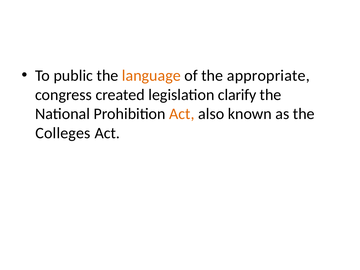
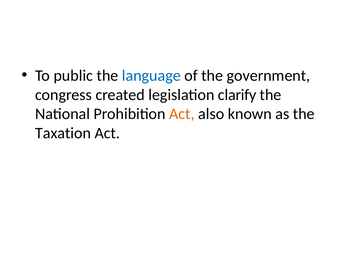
language colour: orange -> blue
appropriate: appropriate -> government
Colleges: Colleges -> Taxation
